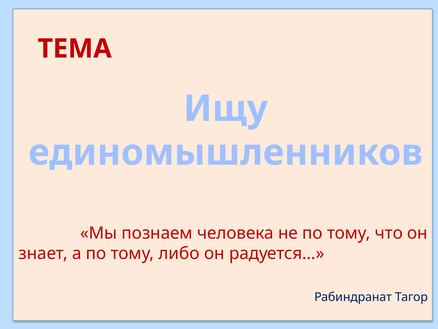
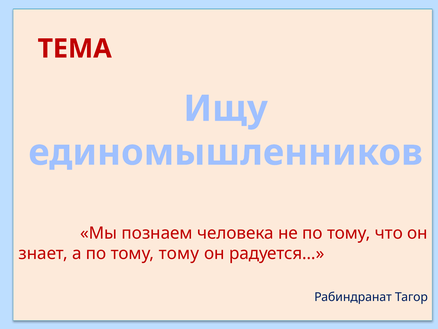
тому либо: либо -> тому
